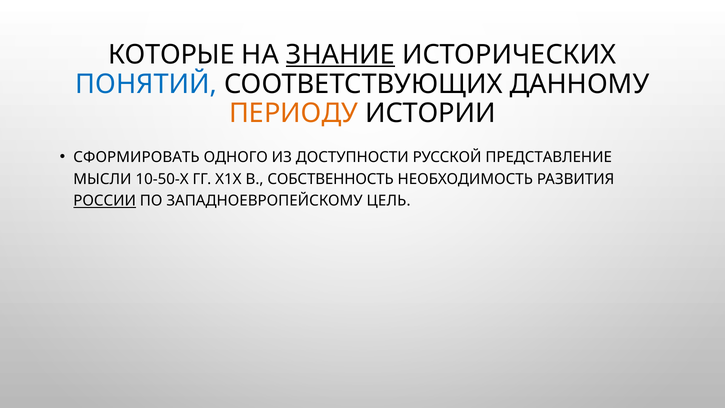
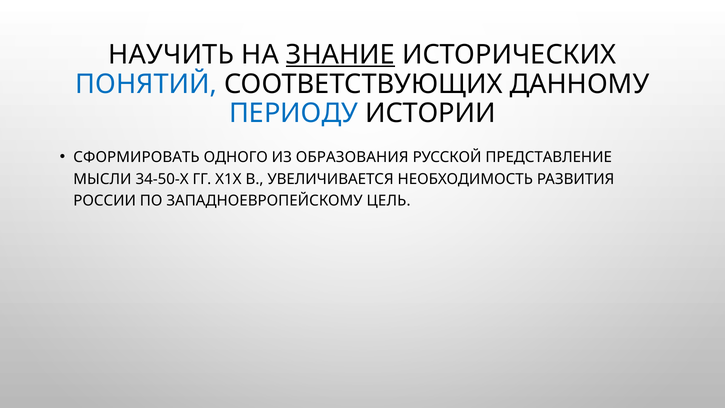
КОТОРЫЕ: КОТОРЫЕ -> НАУЧИТЬ
ПЕРИОДУ colour: orange -> blue
ДОСТУПНОСТИ: ДОСТУПНОСТИ -> ОБРАЗОВАНИЯ
10-50-Х: 10-50-Х -> 34-50-Х
СОБСТВЕННОСТЬ: СОБСТВЕННОСТЬ -> УВЕЛИЧИВАЕТСЯ
РОССИИ underline: present -> none
